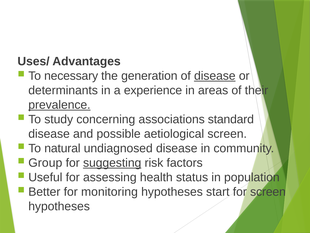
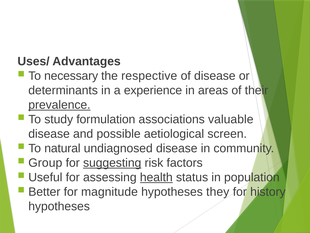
generation: generation -> respective
disease at (215, 76) underline: present -> none
concerning: concerning -> formulation
standard: standard -> valuable
health underline: none -> present
monitoring: monitoring -> magnitude
start: start -> they
for screen: screen -> history
